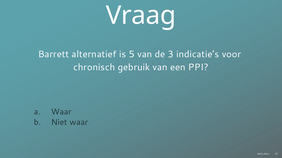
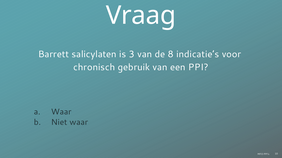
alternatief: alternatief -> salicylaten
5: 5 -> 3
3: 3 -> 8
